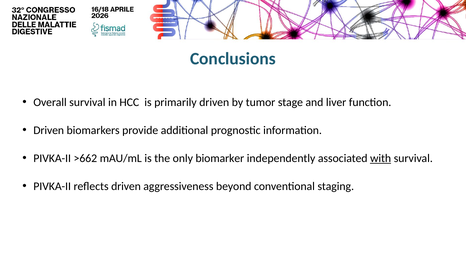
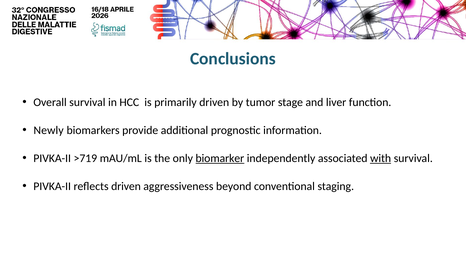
Driven at (49, 130): Driven -> Newly
>662: >662 -> >719
biomarker underline: none -> present
